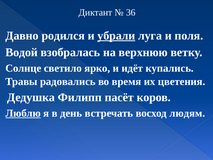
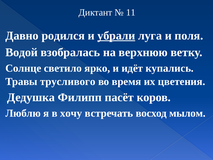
36: 36 -> 11
радовались: радовались -> трусливого
Люблю underline: present -> none
день: день -> хочу
людям: людям -> мылом
